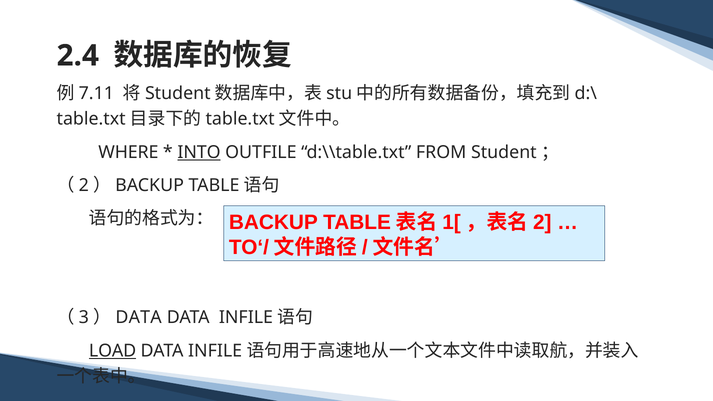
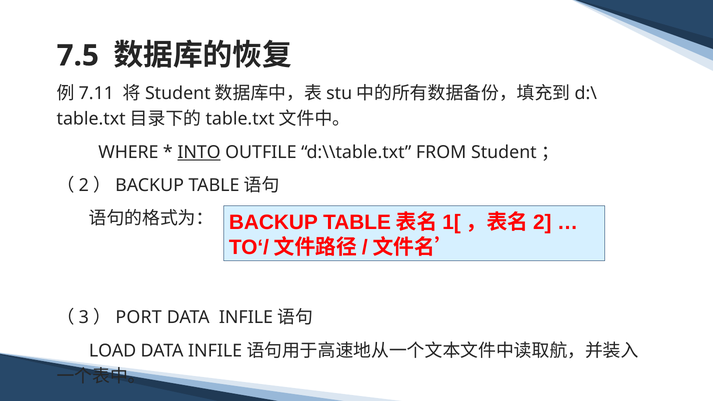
2.4: 2.4 -> 7.5
DATA at (139, 318): DATA -> PORT
LOAD underline: present -> none
